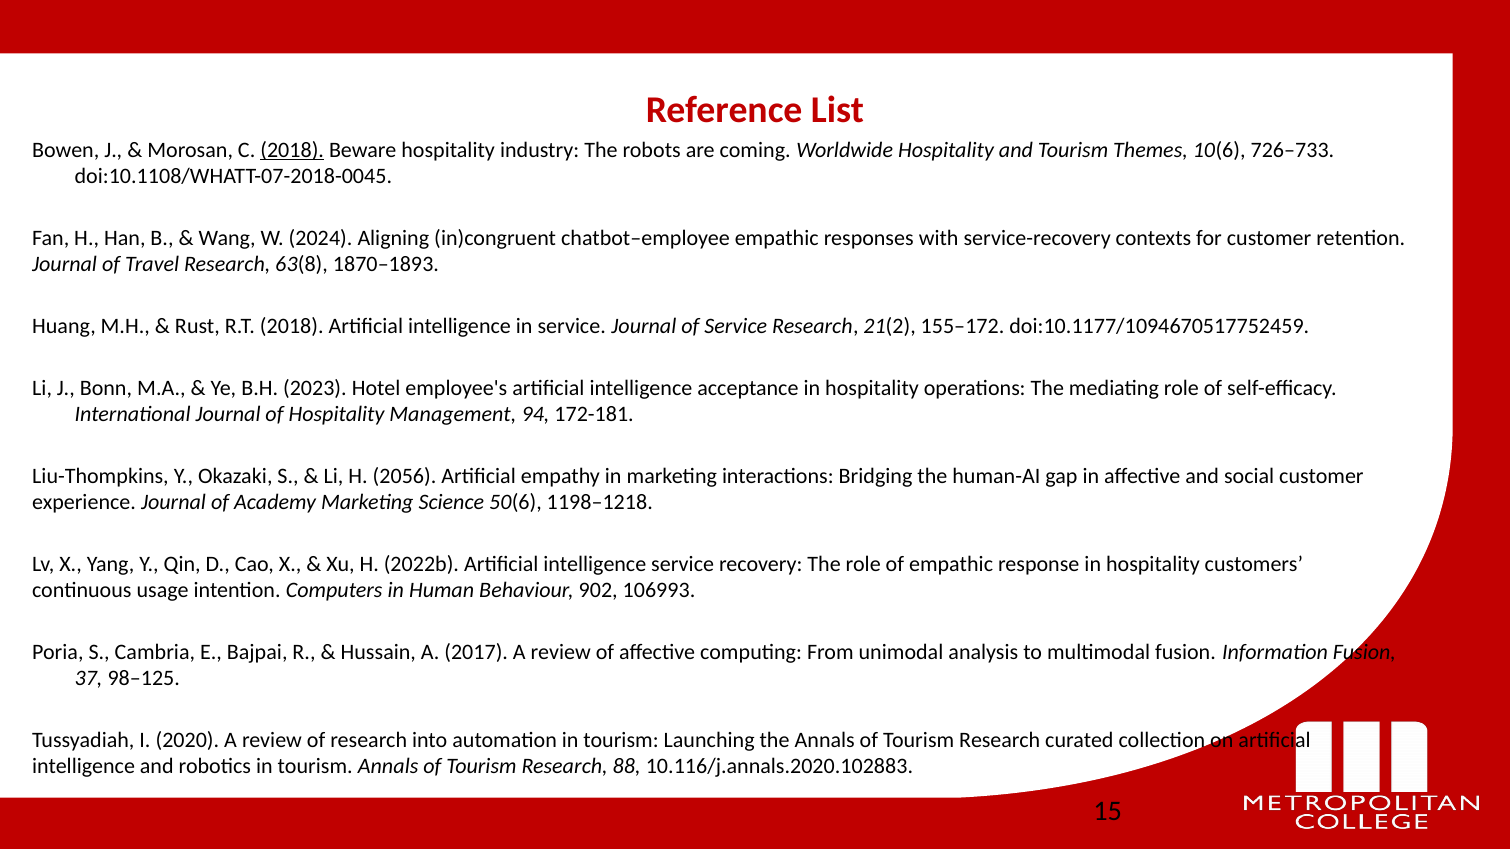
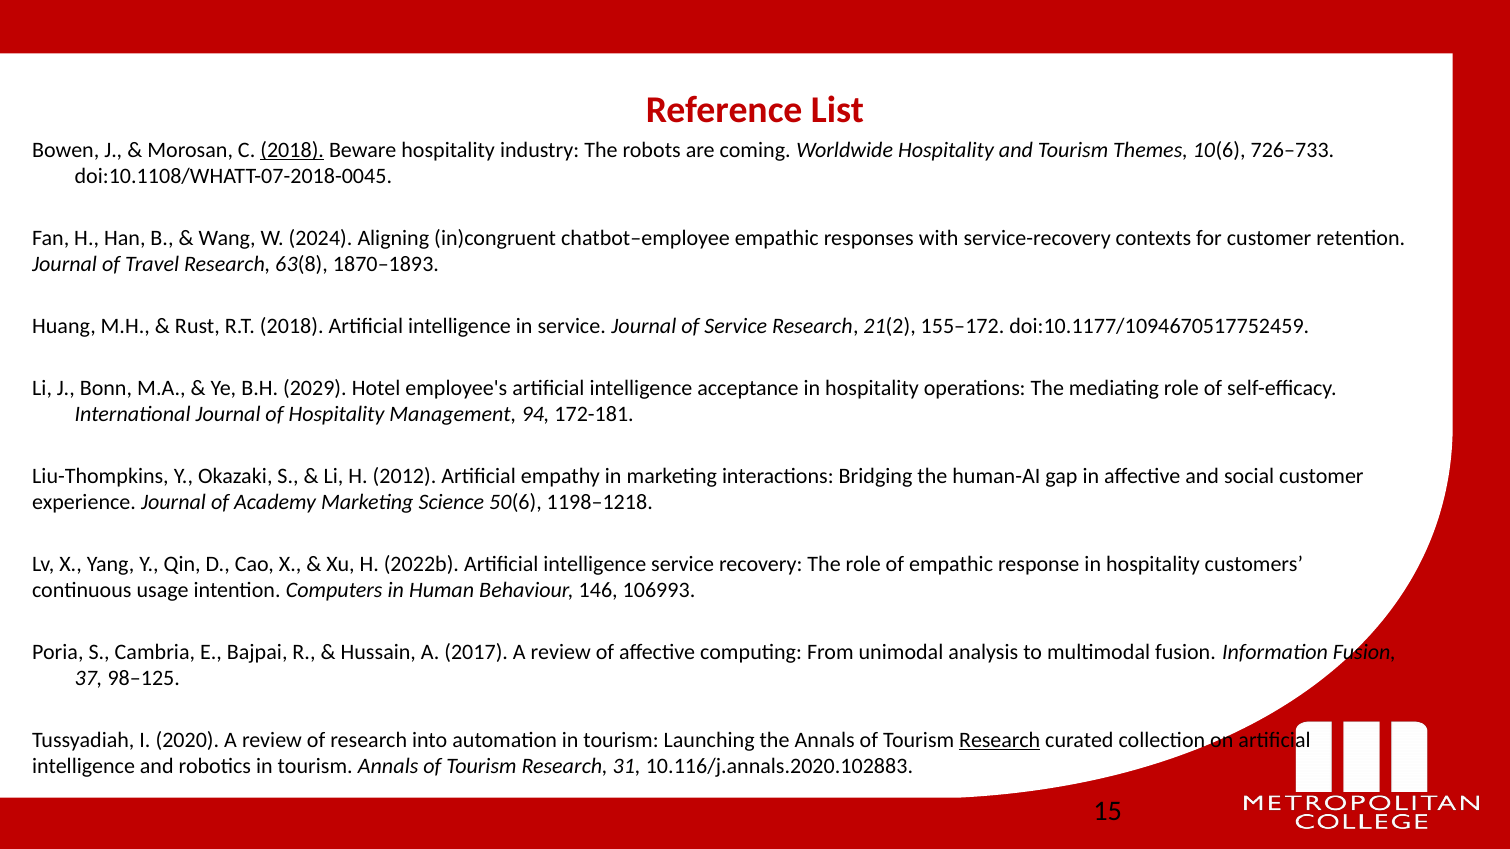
2023: 2023 -> 2029
2056: 2056 -> 2012
902: 902 -> 146
Research at (1000, 741) underline: none -> present
88: 88 -> 31
